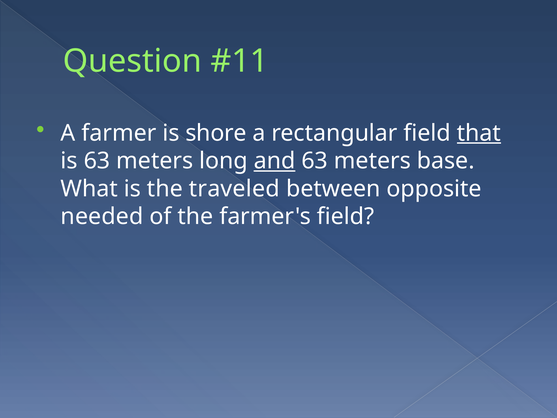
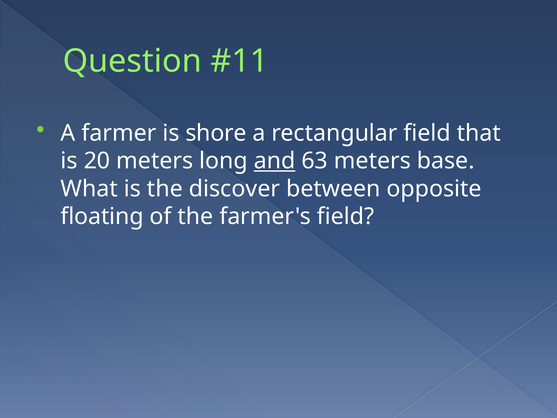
that underline: present -> none
is 63: 63 -> 20
traveled: traveled -> discover
needed: needed -> floating
